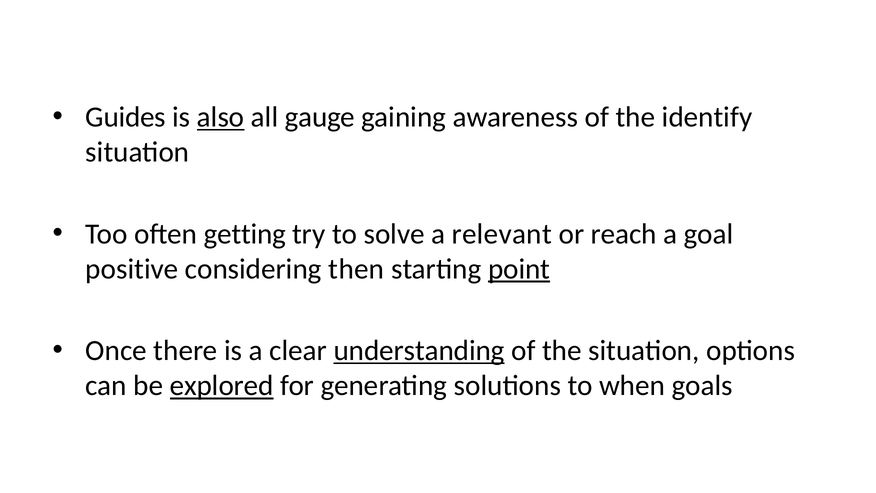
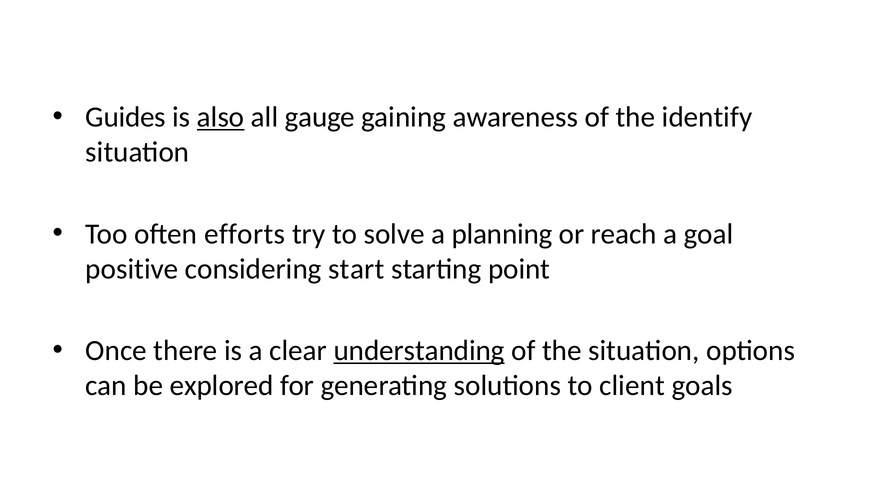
getting: getting -> efforts
relevant: relevant -> planning
then: then -> start
point underline: present -> none
explored underline: present -> none
when: when -> client
